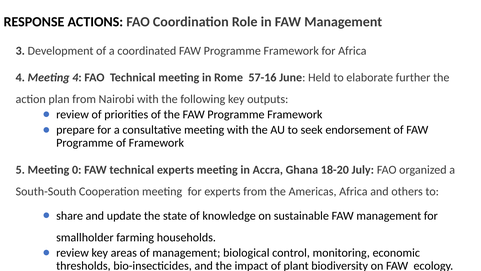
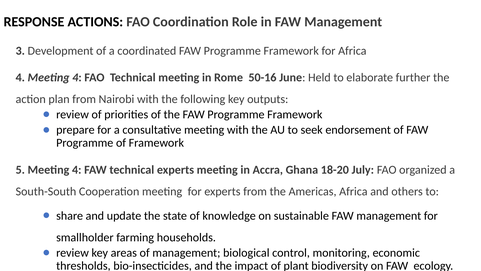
57-16: 57-16 -> 50-16
5 Meeting 0: 0 -> 4
